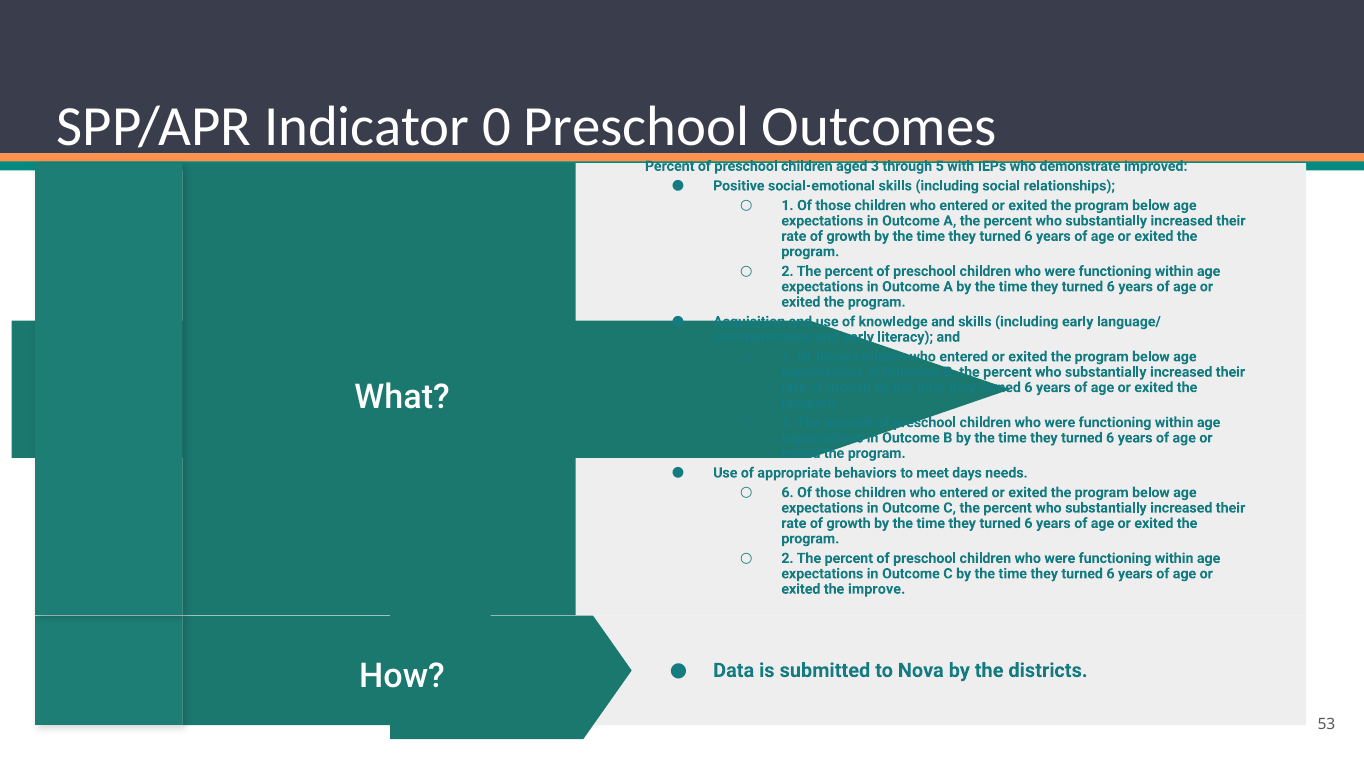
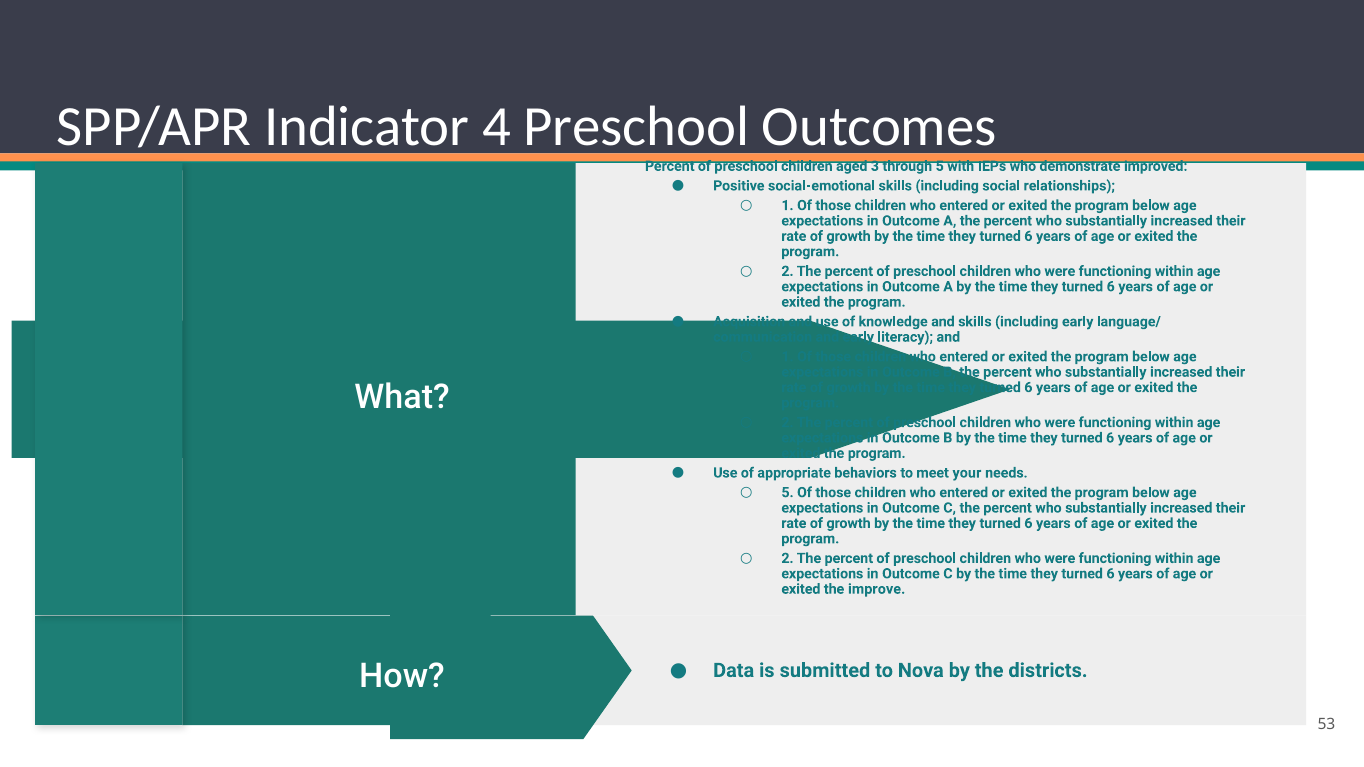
0: 0 -> 4
days: days -> your
6 at (788, 493): 6 -> 5
